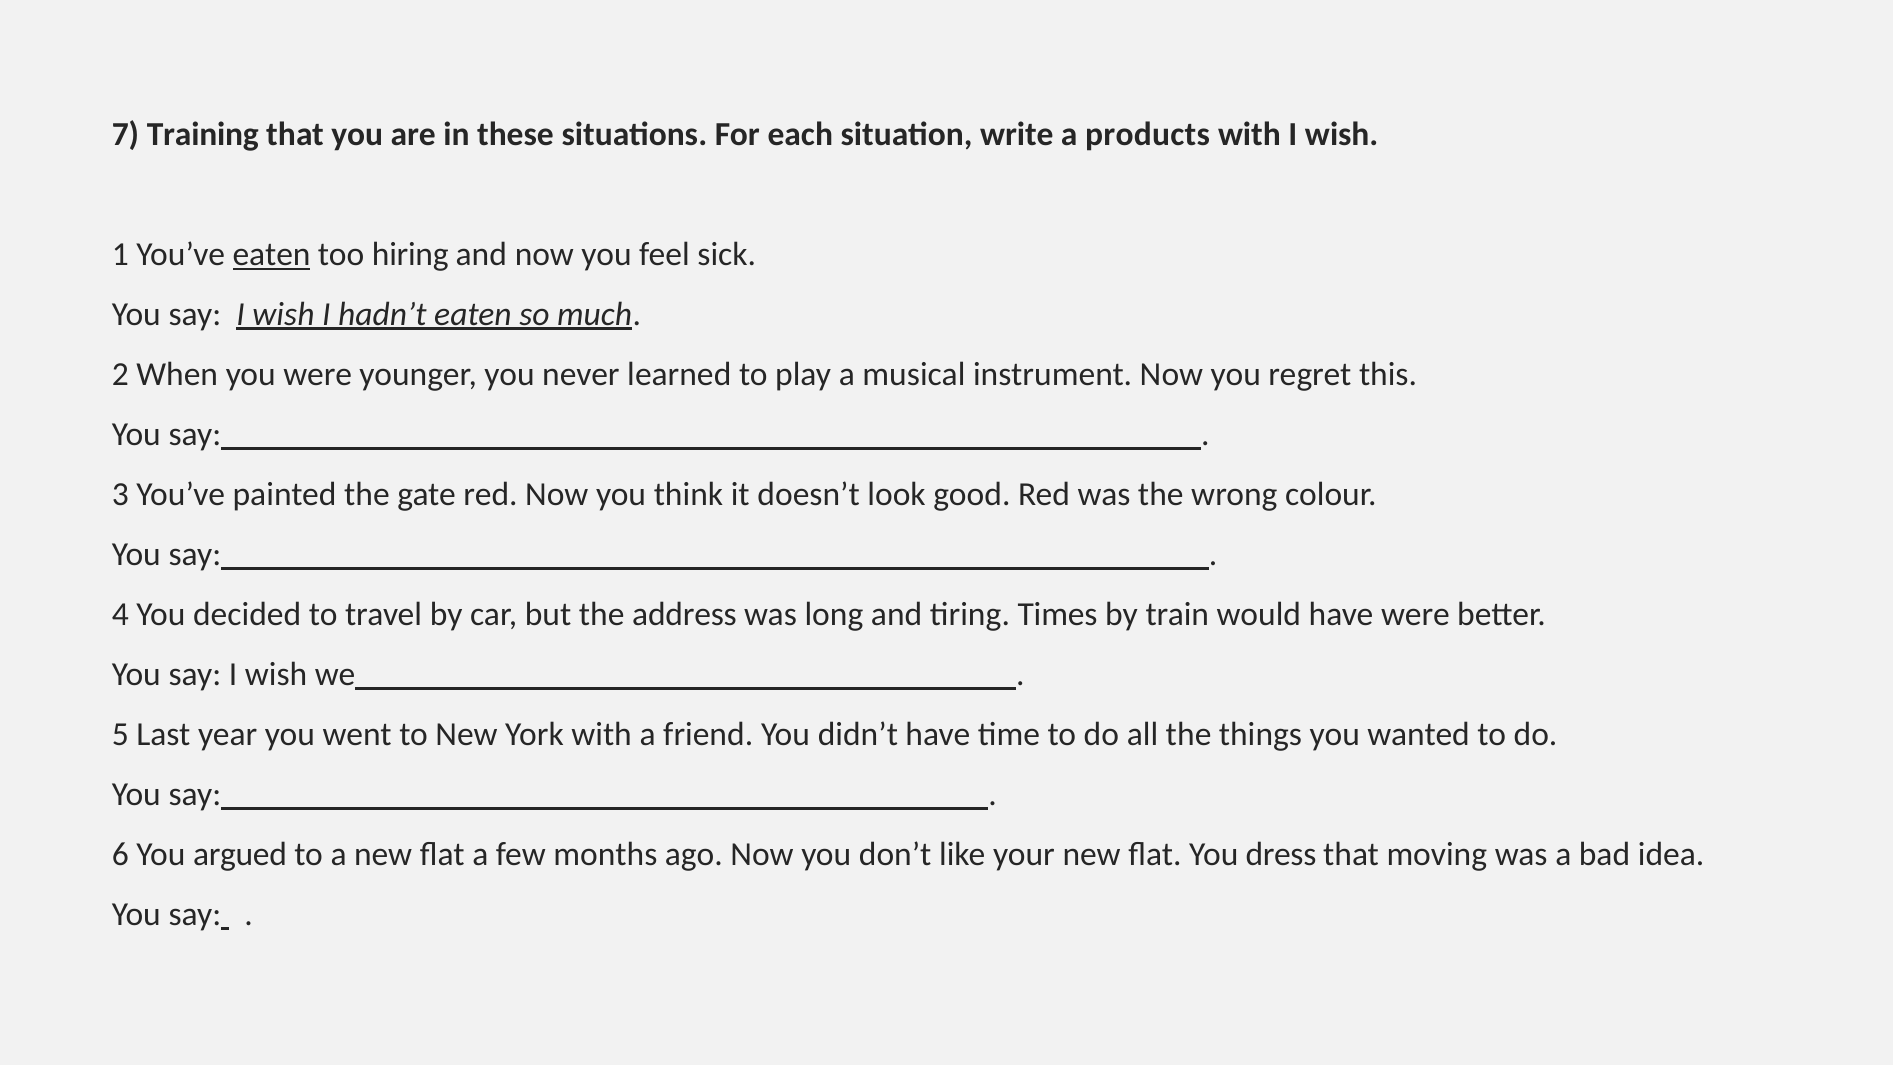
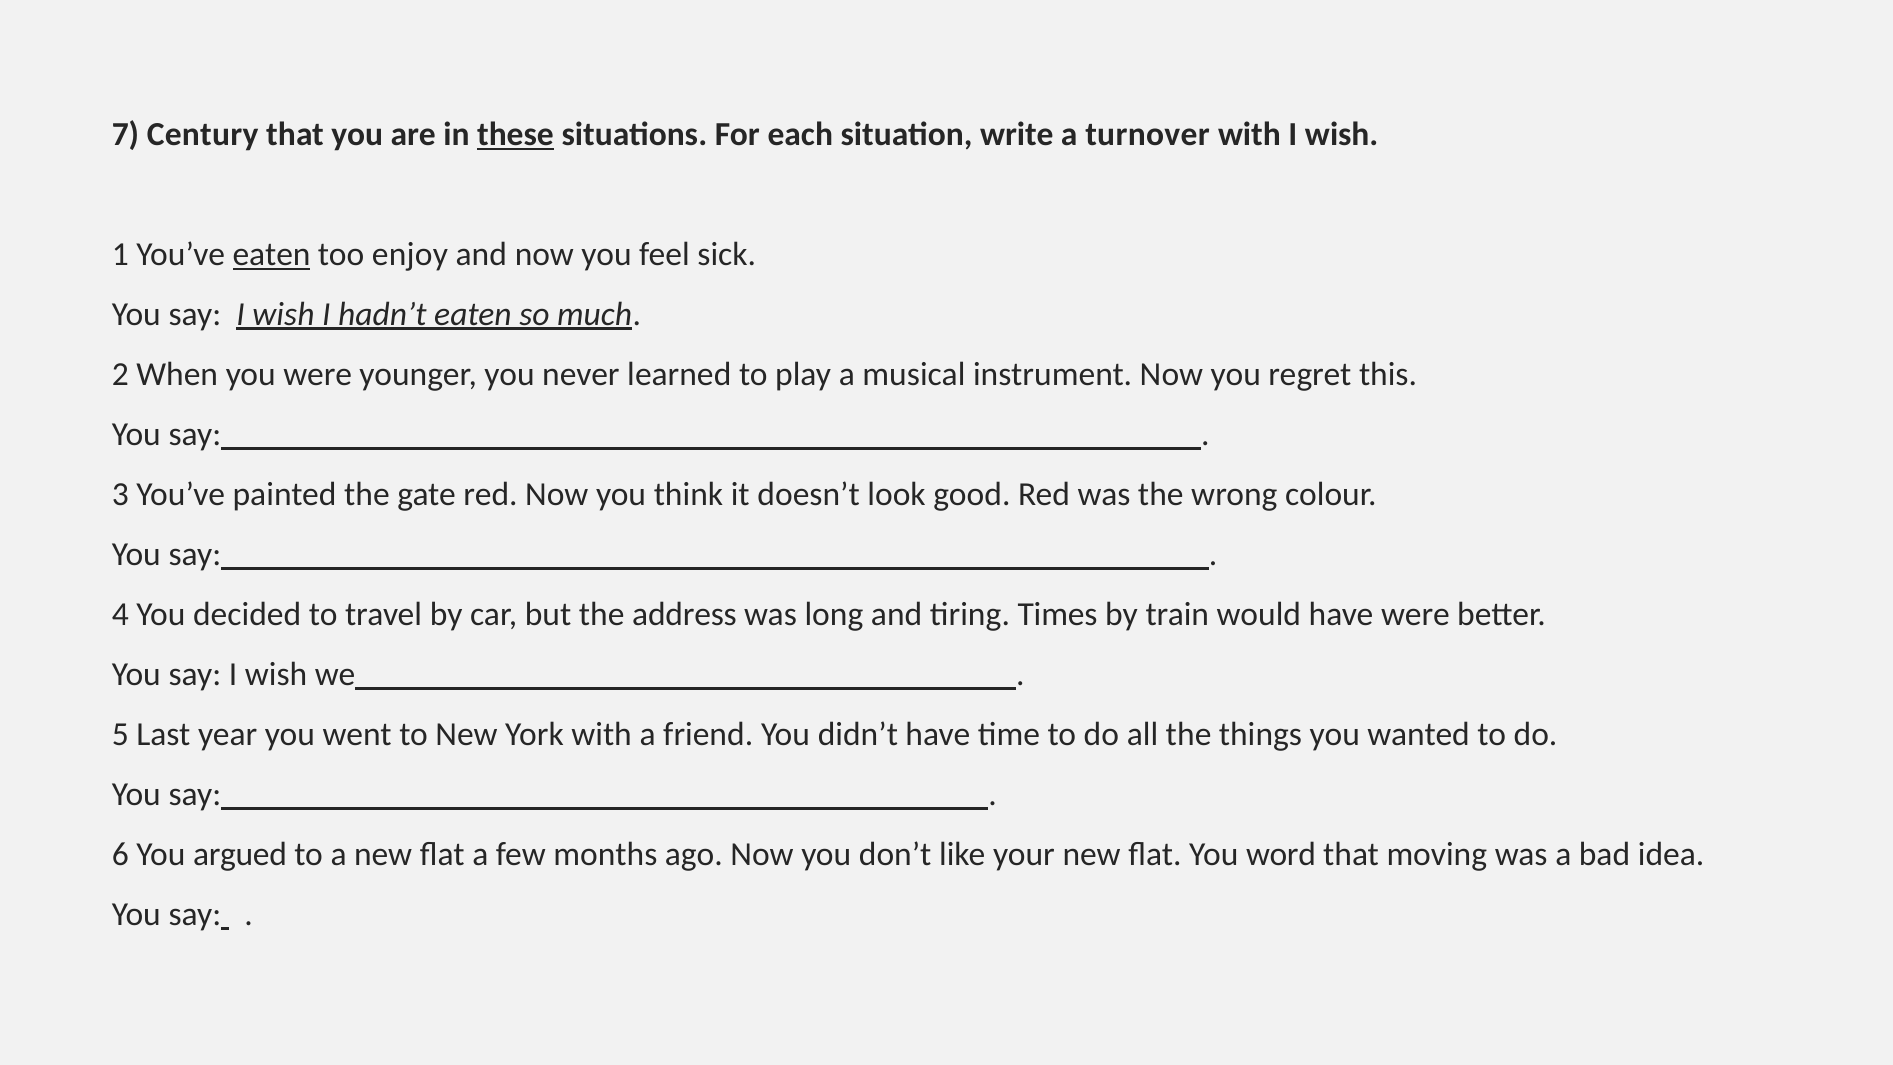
Training: Training -> Century
these underline: none -> present
products: products -> turnover
hiring: hiring -> enjoy
dress: dress -> word
